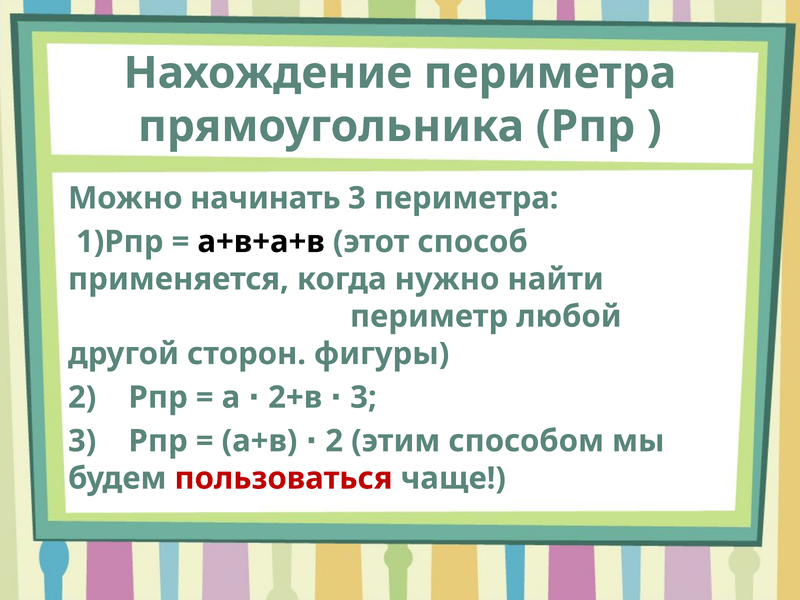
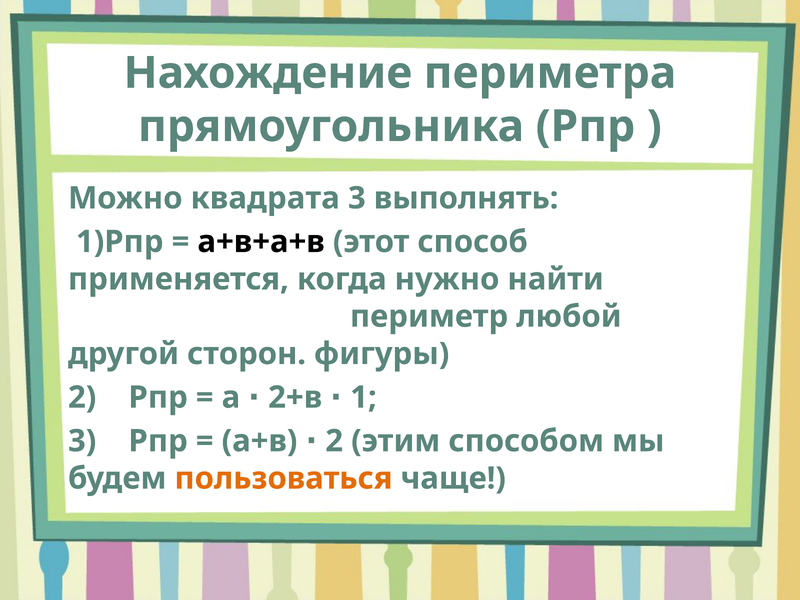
начинать: начинать -> квадрата
3 периметра: периметра -> выполнять
2+в 3: 3 -> 1
пользоваться colour: red -> orange
